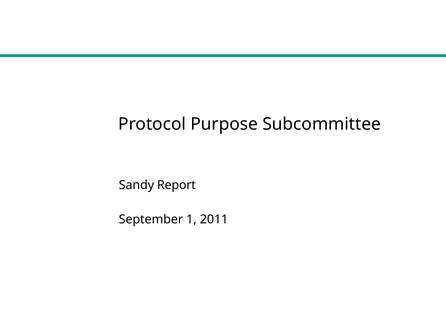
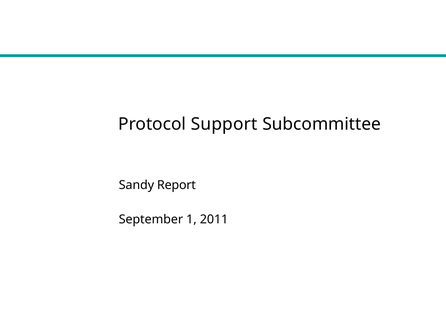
Purpose: Purpose -> Support
